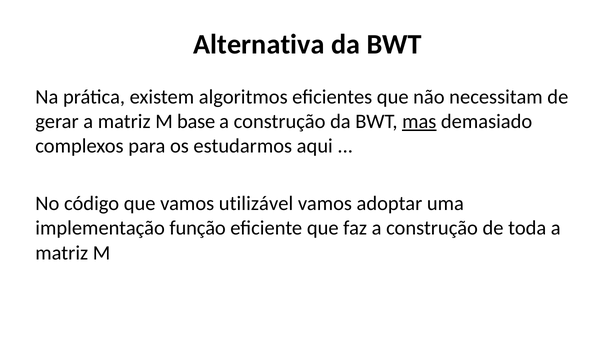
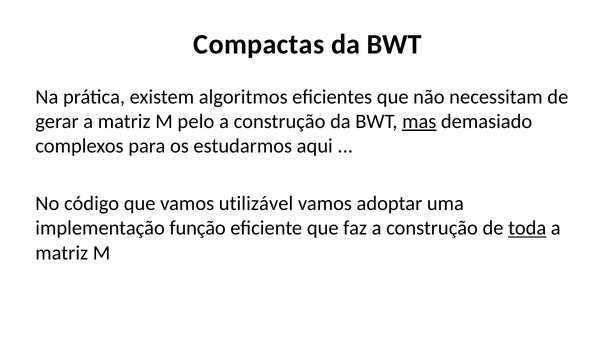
Alternativa: Alternativa -> Compactas
base: base -> pelo
toda underline: none -> present
